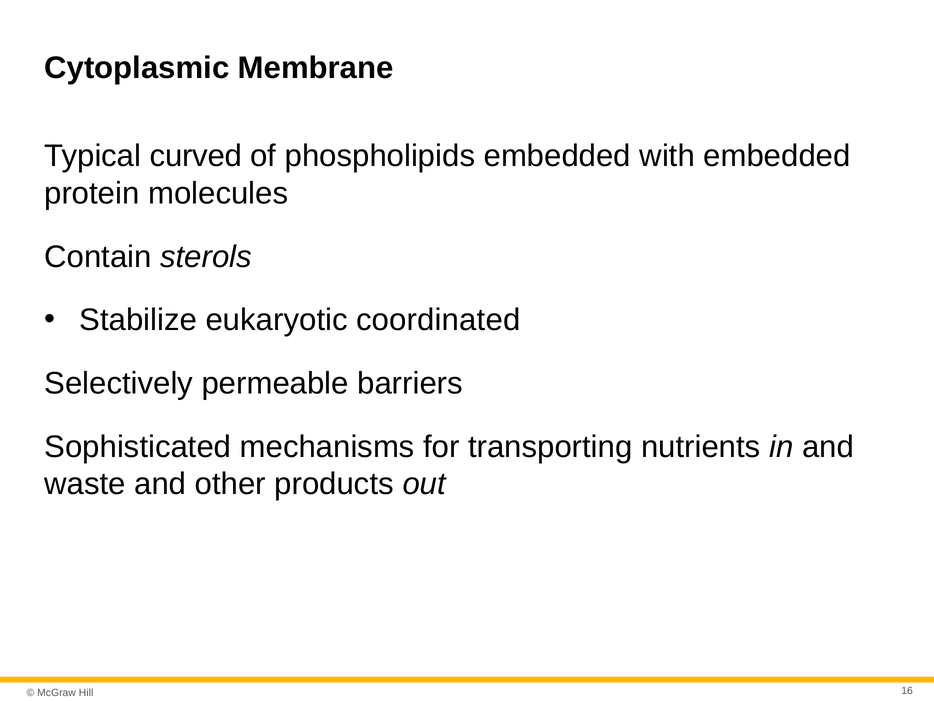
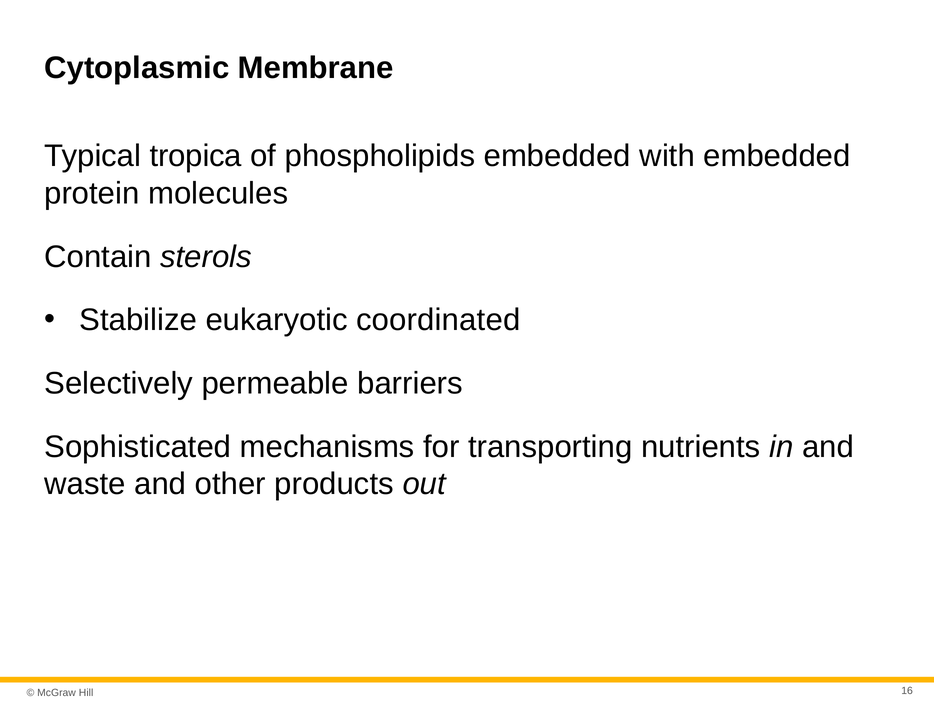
curved: curved -> tropica
